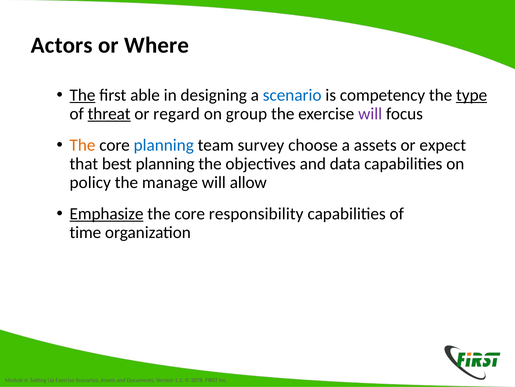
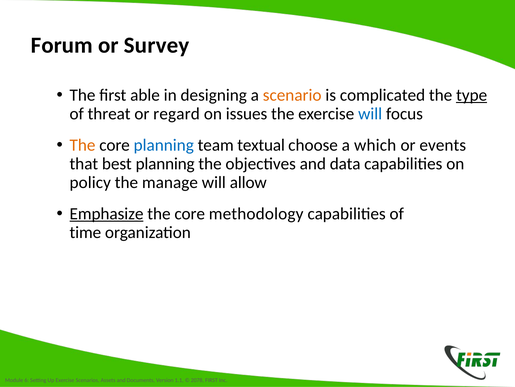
Actors: Actors -> Forum
Where: Where -> Survey
The at (82, 95) underline: present -> none
scenario colour: blue -> orange
competency: competency -> complicated
threat underline: present -> none
group: group -> issues
will at (370, 114) colour: purple -> blue
survey: survey -> textual
a assets: assets -> which
expect: expect -> events
responsibility: responsibility -> methodology
